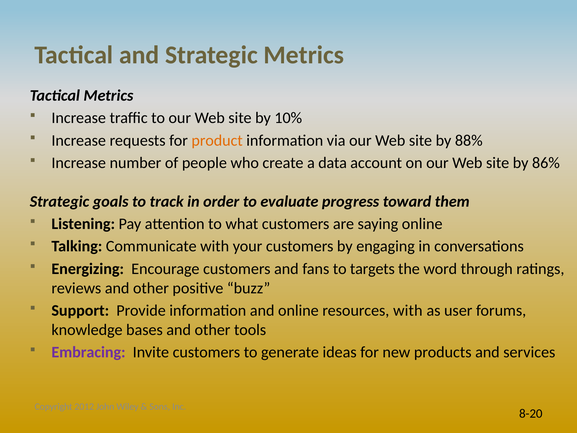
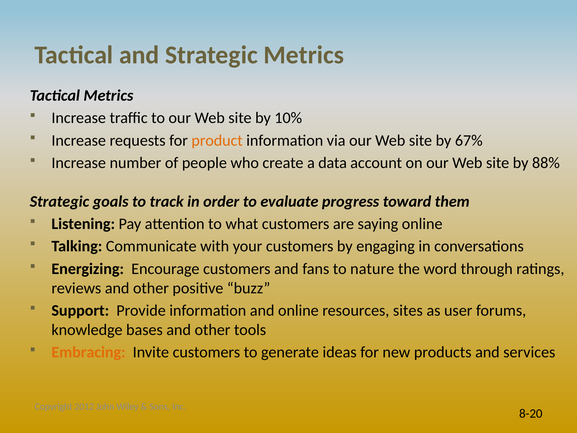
88%: 88% -> 67%
86%: 86% -> 88%
targets: targets -> nature
resources with: with -> sites
Embracing colour: purple -> orange
